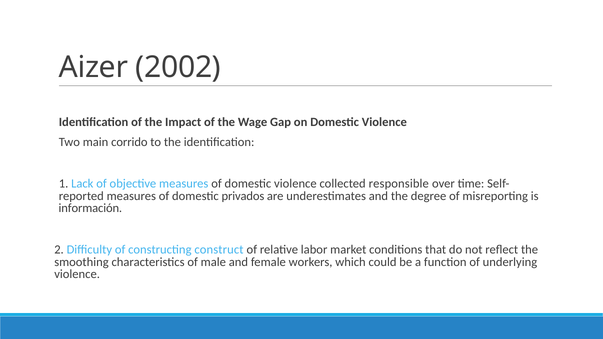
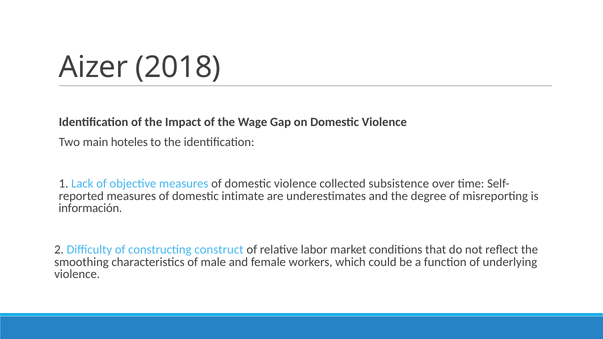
2002: 2002 -> 2018
corrido: corrido -> hoteles
responsible: responsible -> subsistence
privados: privados -> intimate
